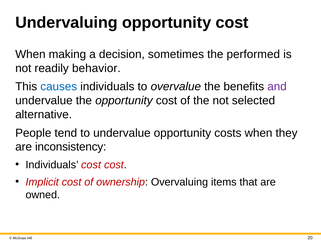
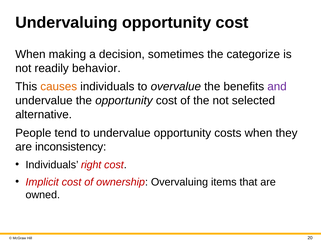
performed: performed -> categorize
causes colour: blue -> orange
Individuals cost: cost -> right
